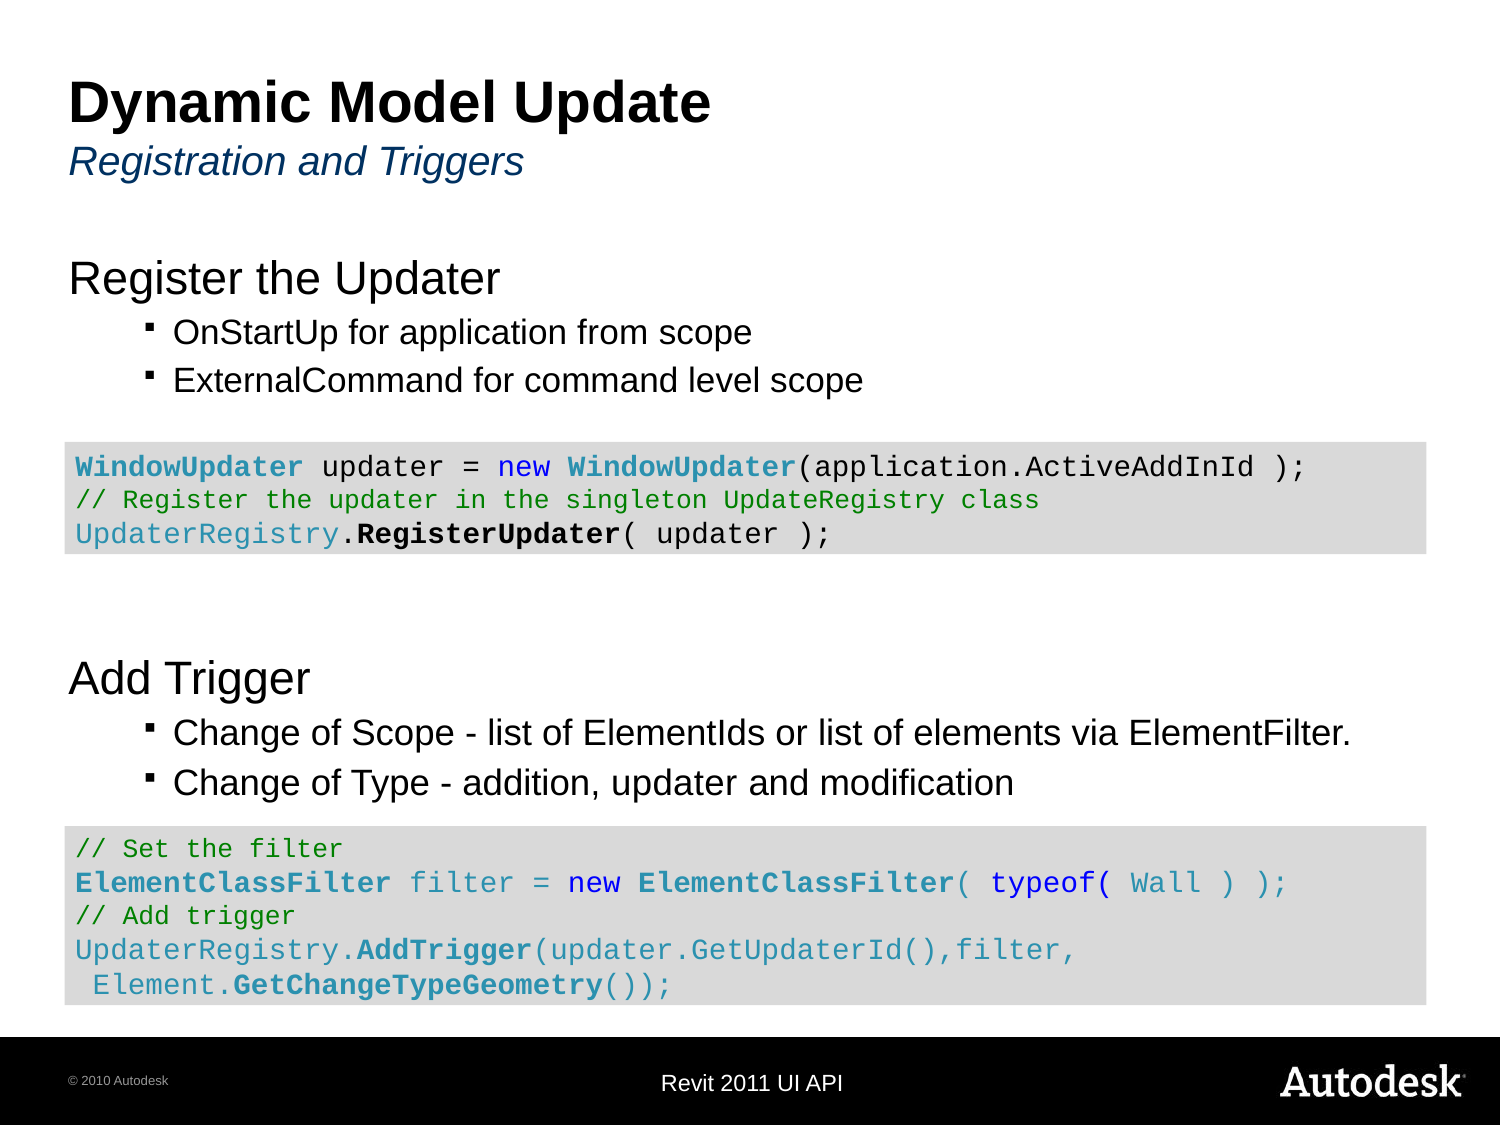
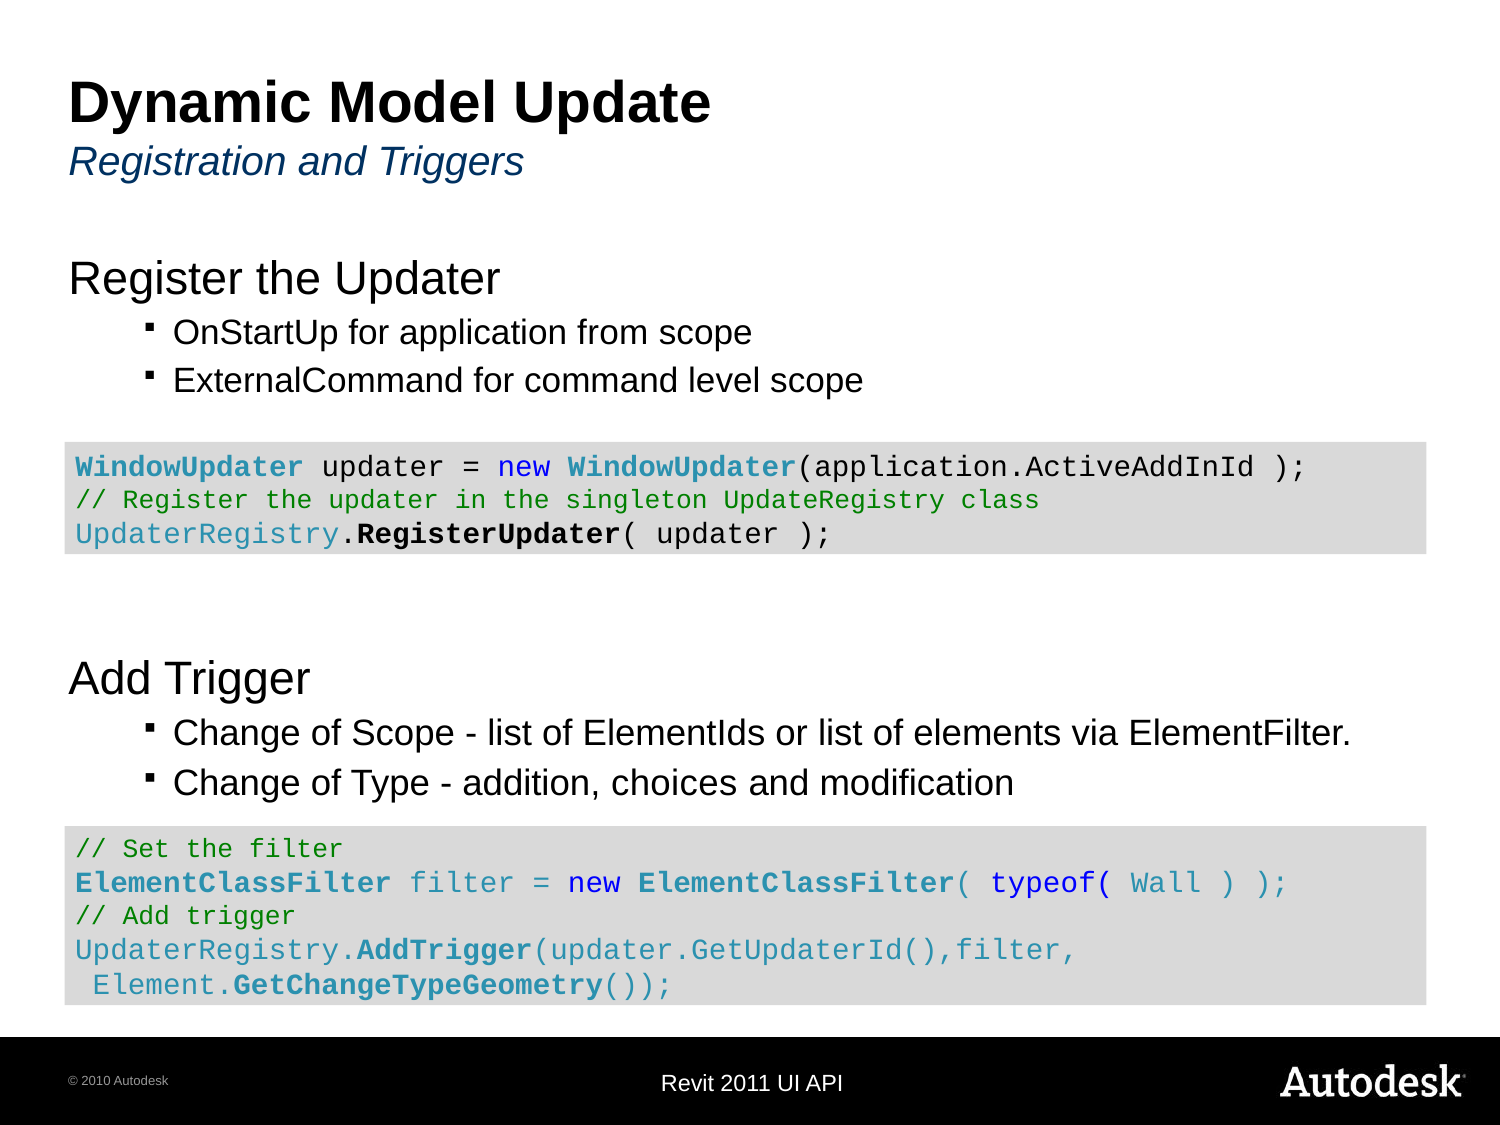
addition updater: updater -> choices
